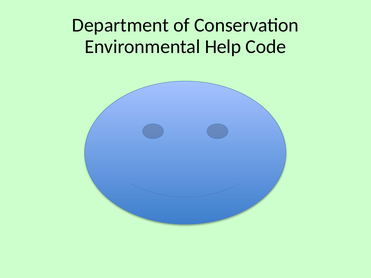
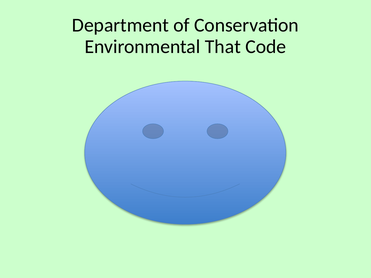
Help: Help -> That
